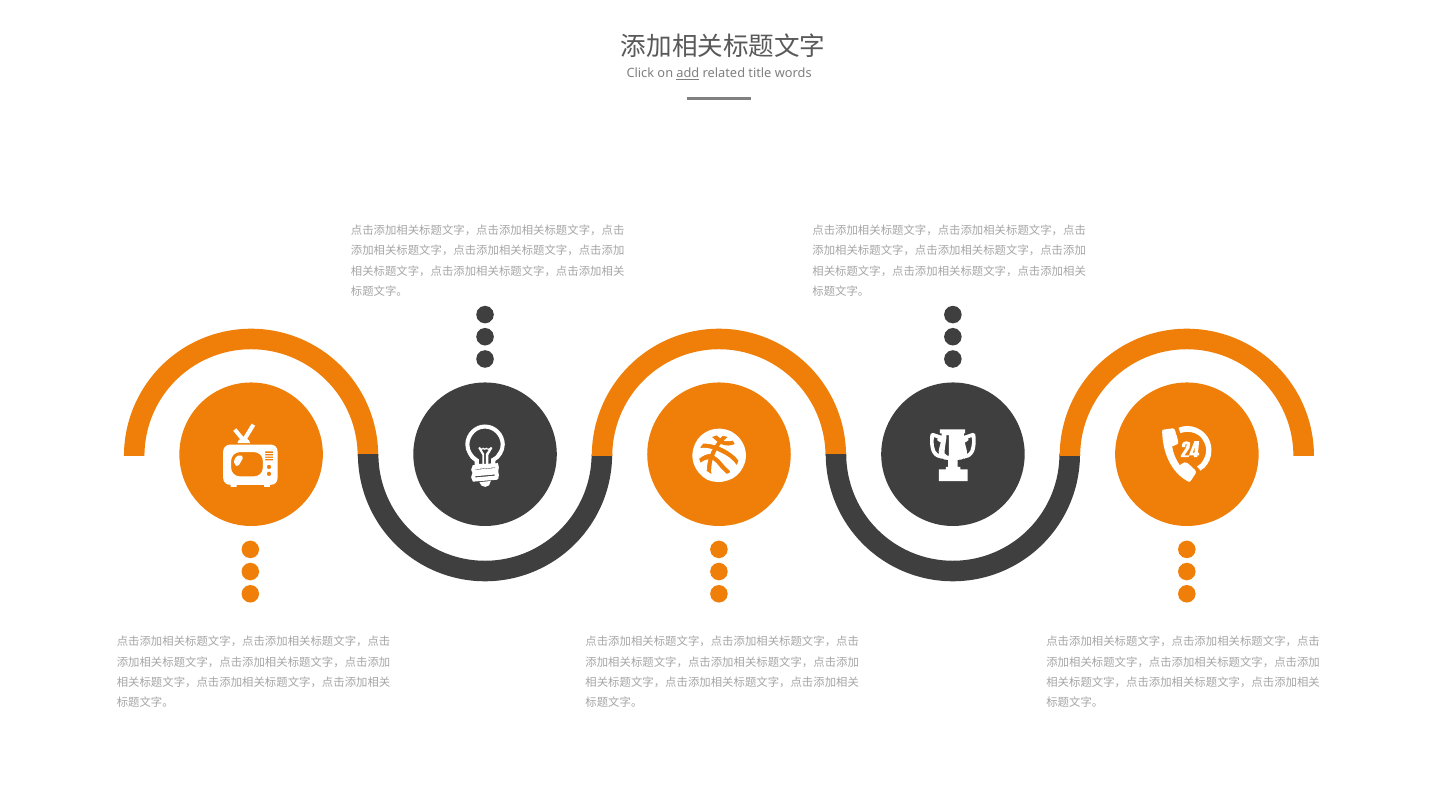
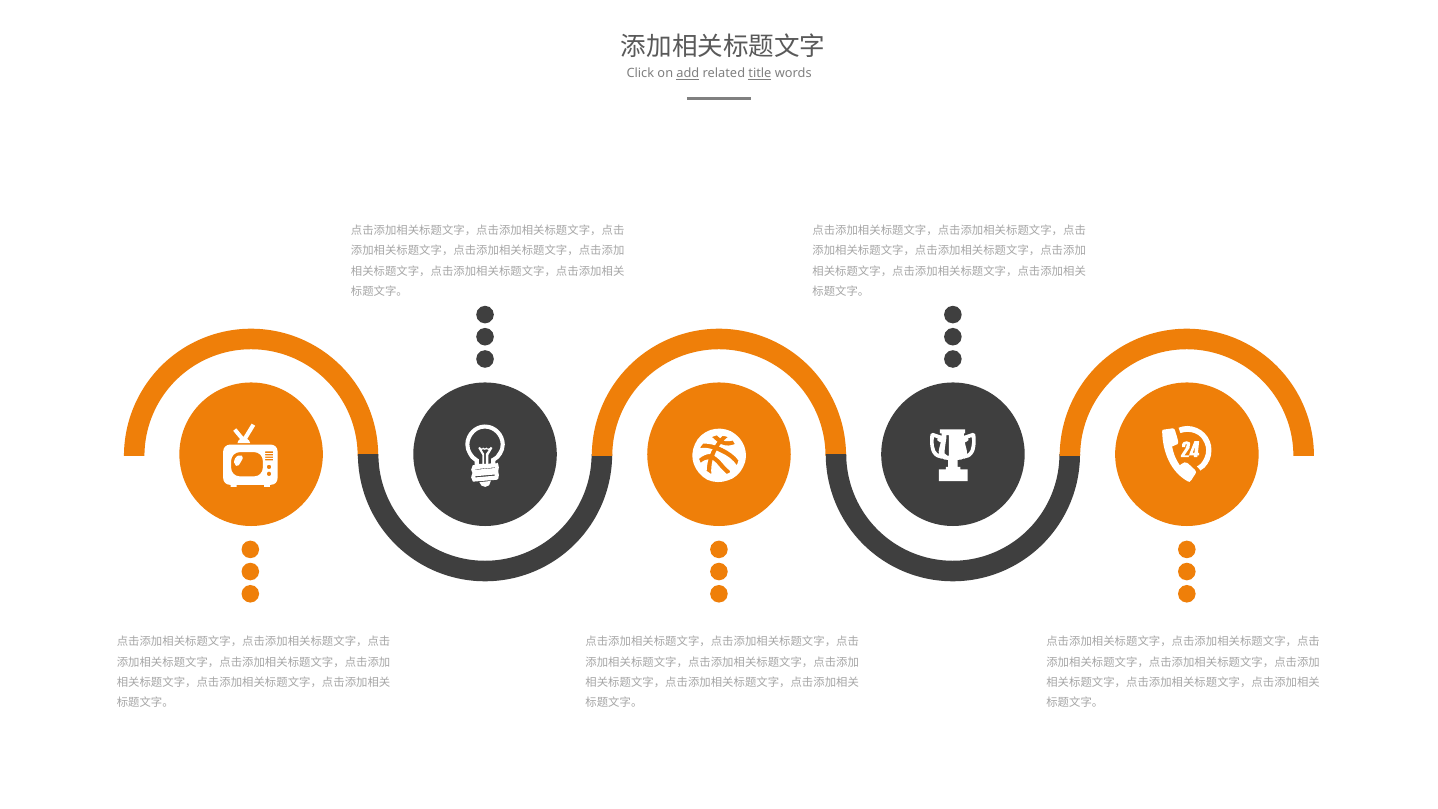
title underline: none -> present
